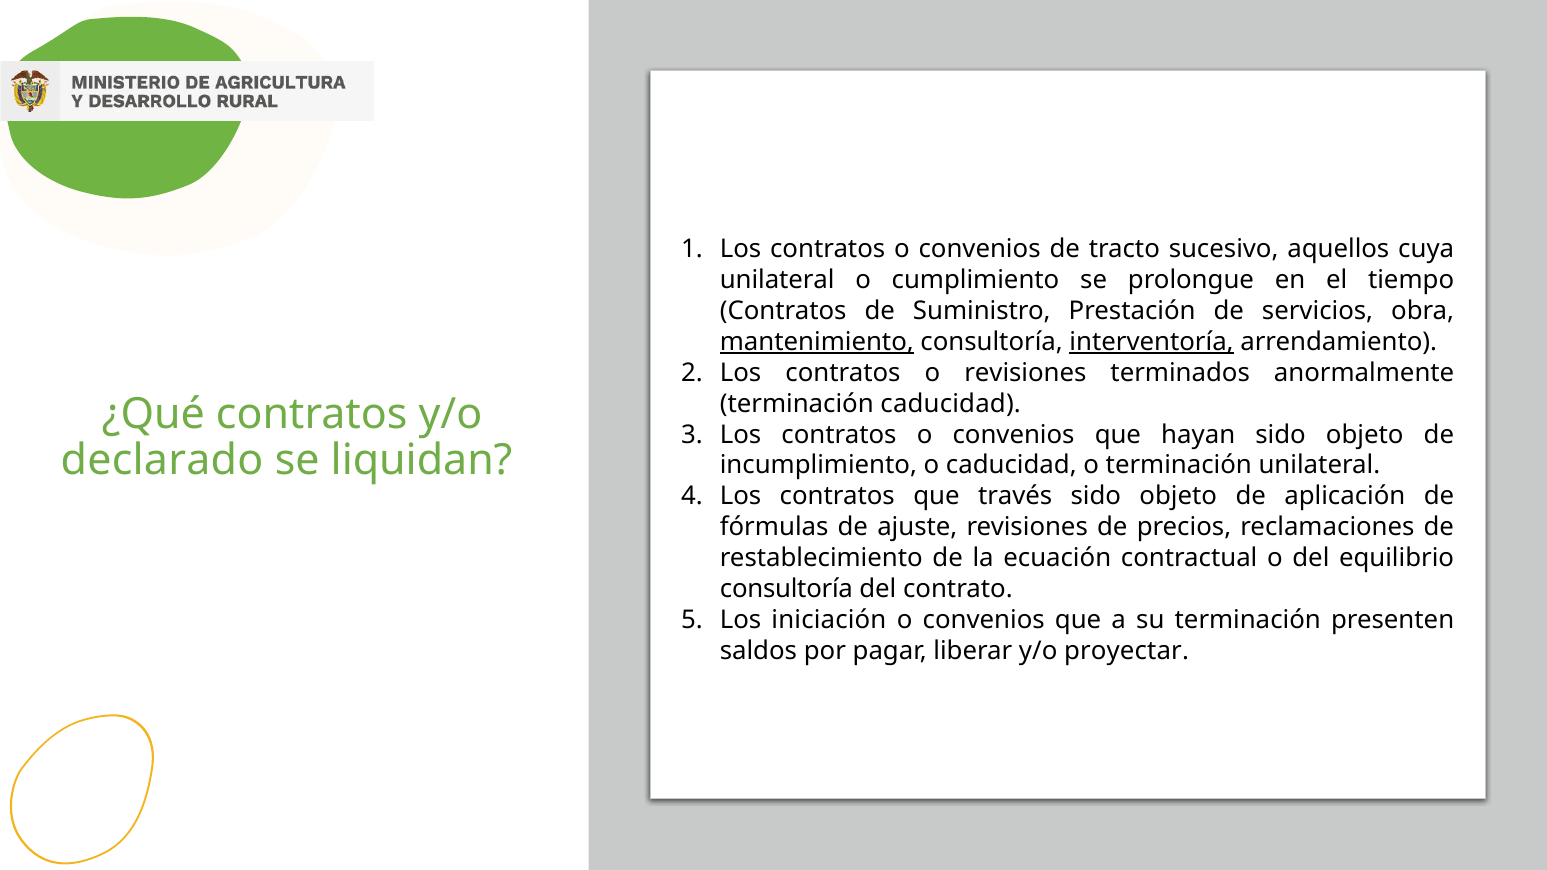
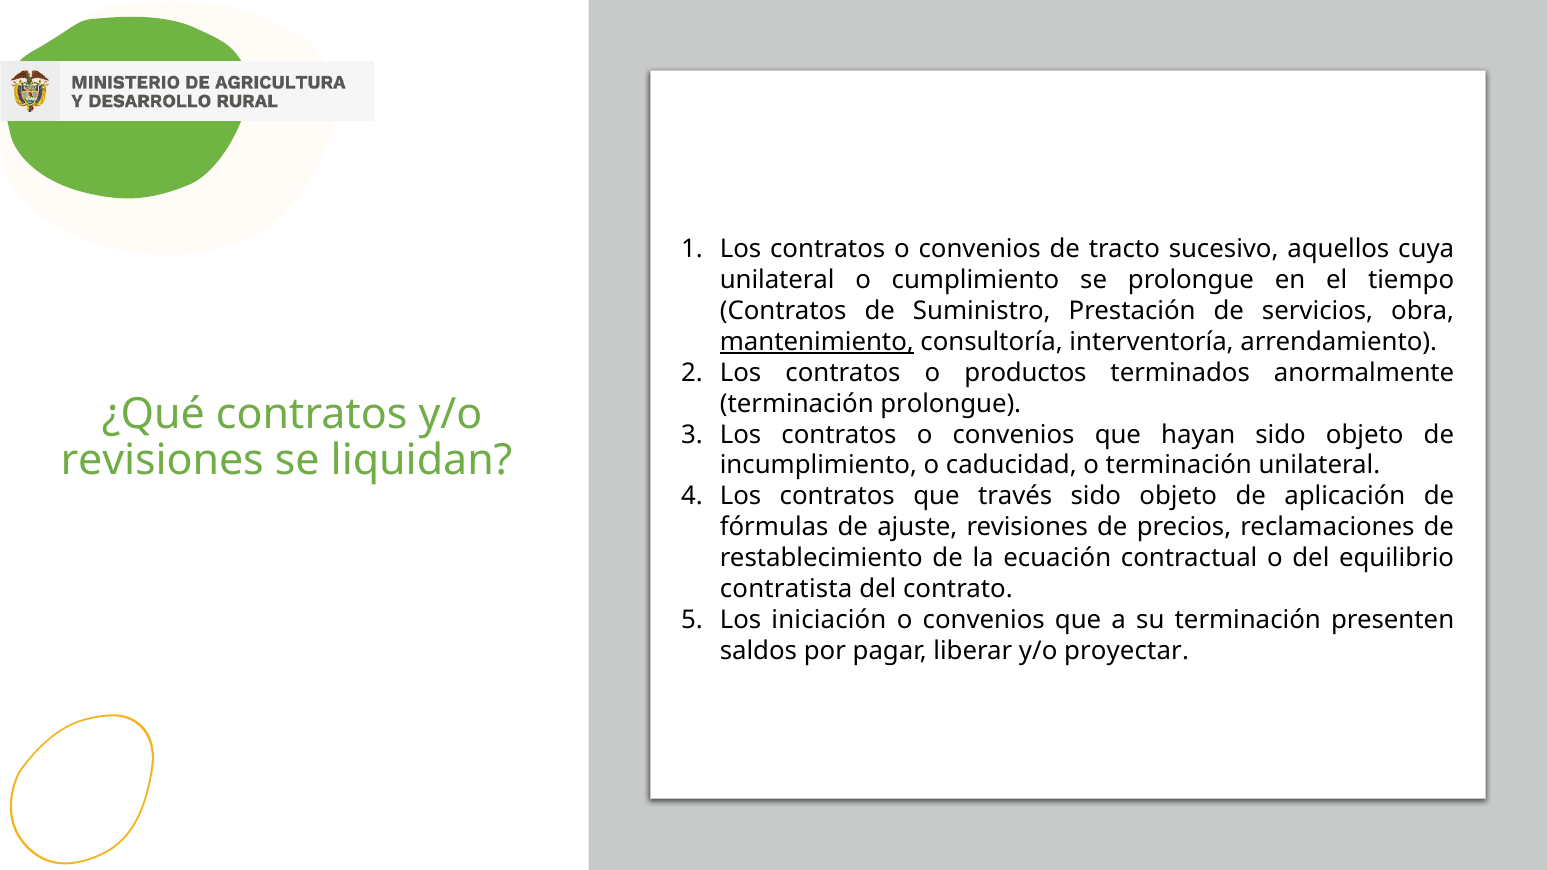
interventoría underline: present -> none
o revisiones: revisiones -> productos
terminación caducidad: caducidad -> prolongue
declarado at (162, 461): declarado -> revisiones
consultoría at (786, 589): consultoría -> contratista
